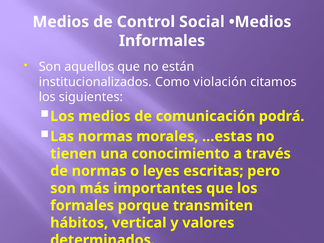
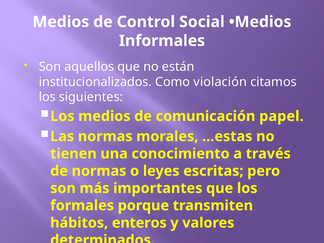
podrá: podrá -> papel
vertical: vertical -> enteros
